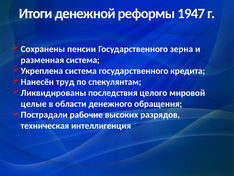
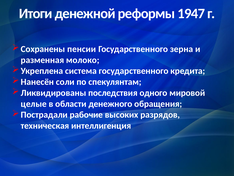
разменная система: система -> молоко
труд: труд -> соли
целого: целого -> одного
